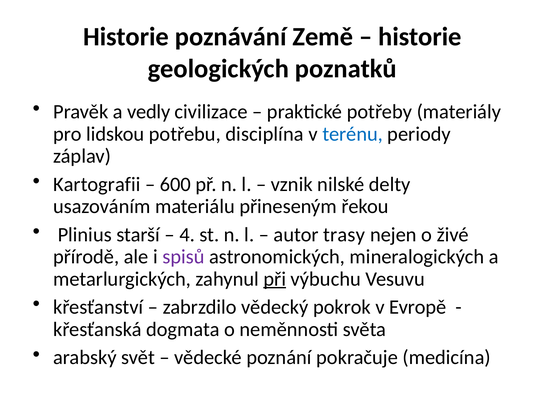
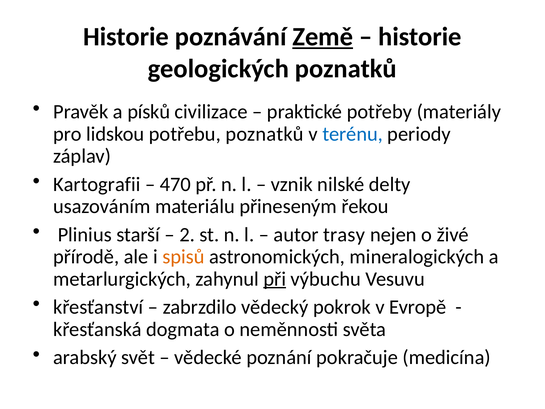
Země underline: none -> present
vedly: vedly -> písků
potřebu disciplína: disciplína -> poznatků
600: 600 -> 470
4: 4 -> 2
spisů colour: purple -> orange
